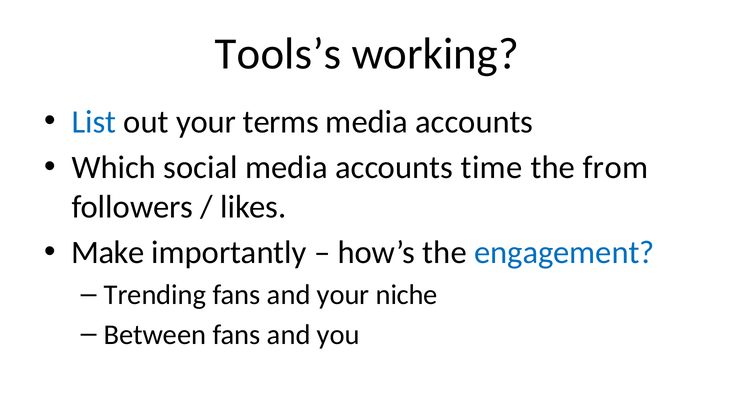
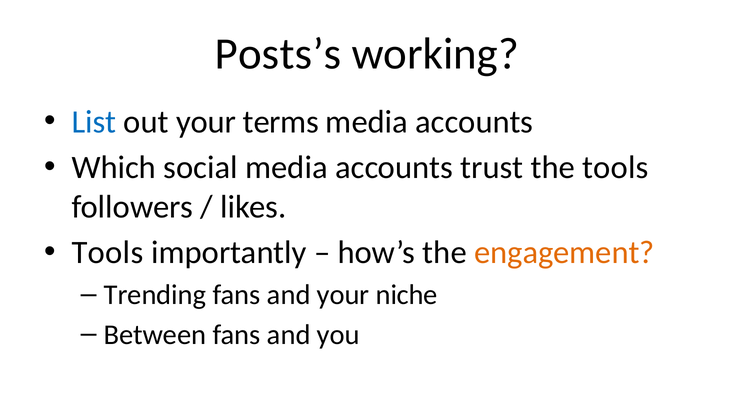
Tools’s: Tools’s -> Posts’s
time: time -> trust
the from: from -> tools
Make at (108, 253): Make -> Tools
engagement colour: blue -> orange
